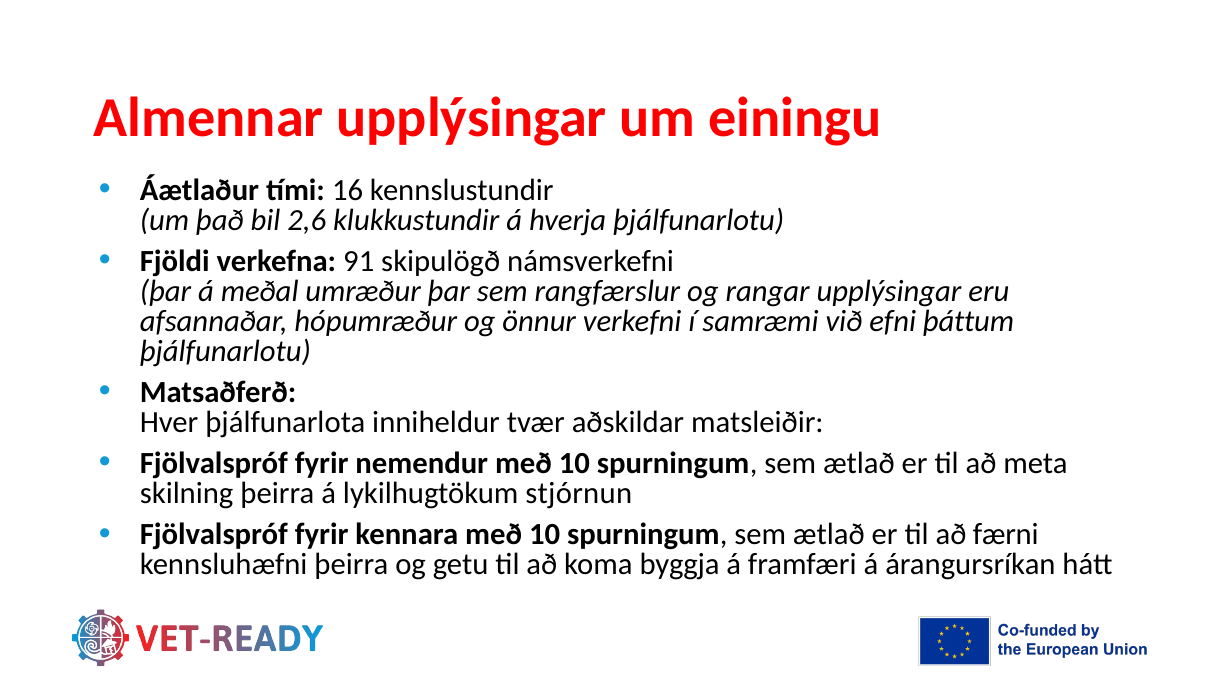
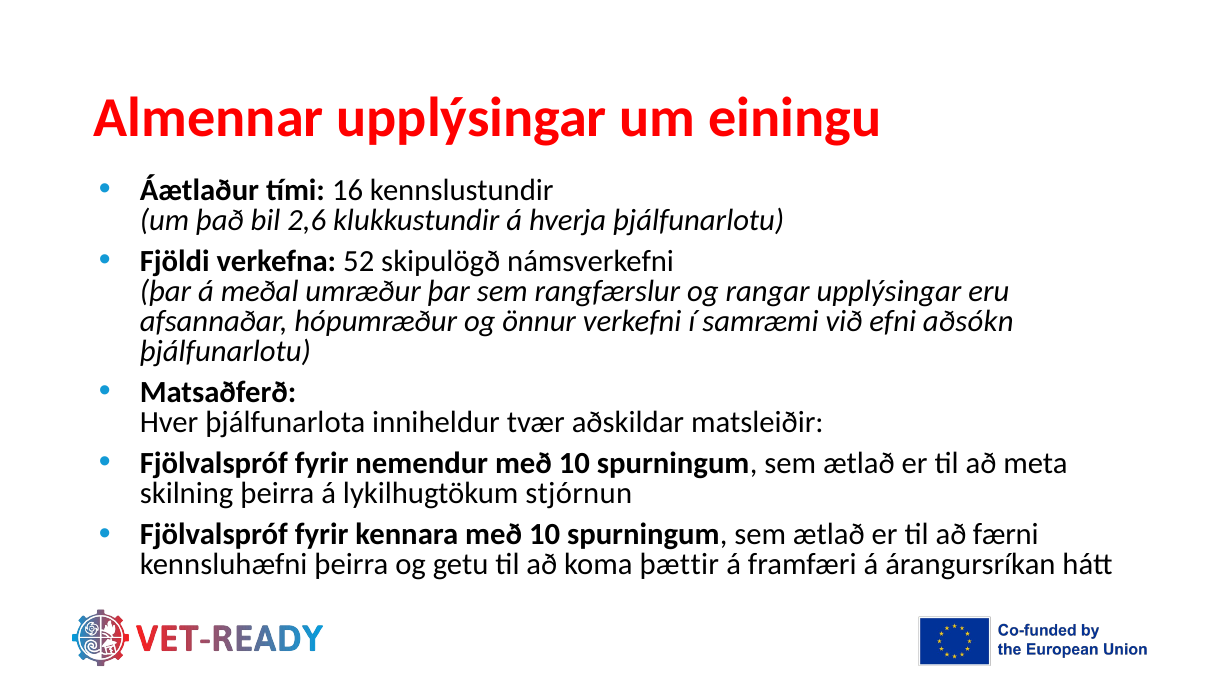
91: 91 -> 52
þáttum: þáttum -> aðsókn
byggja: byggja -> þættir
